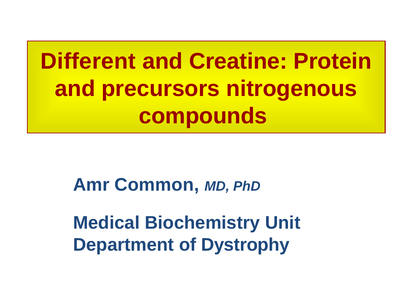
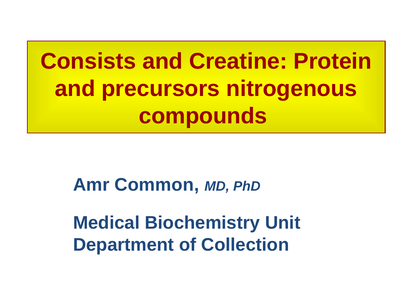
Different: Different -> Consists
Dystrophy: Dystrophy -> Collection
